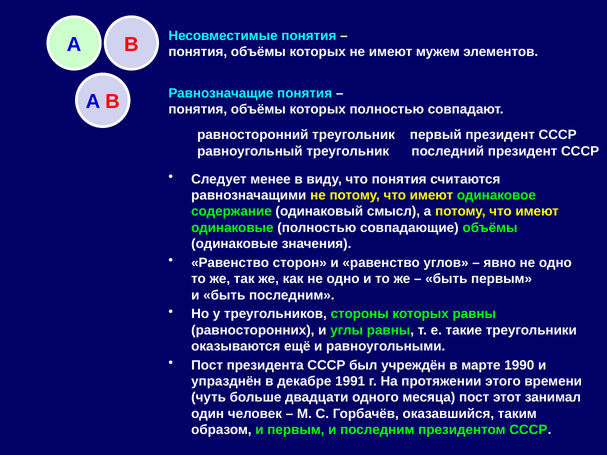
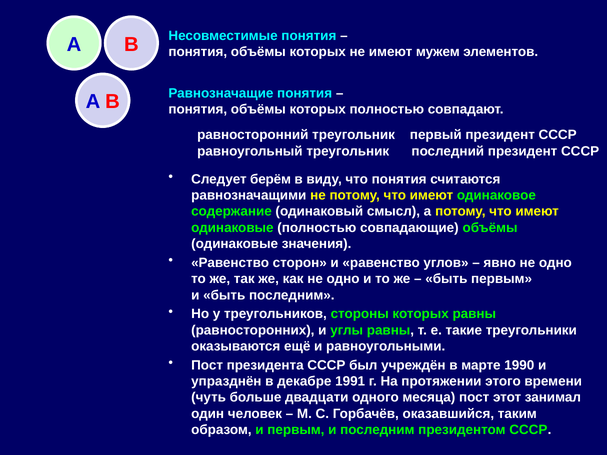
менее: менее -> берём
